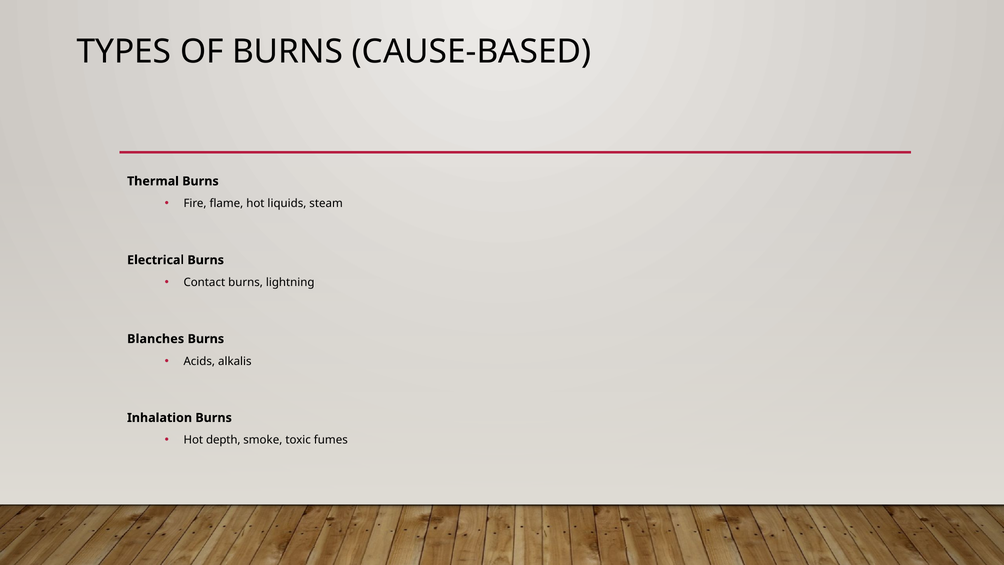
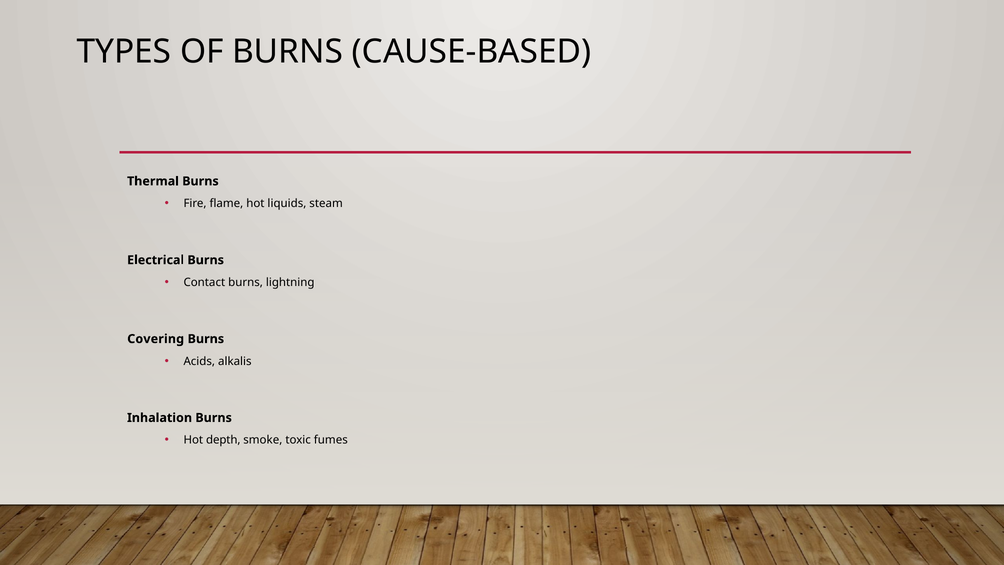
Blanches: Blanches -> Covering
